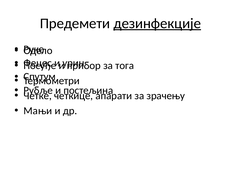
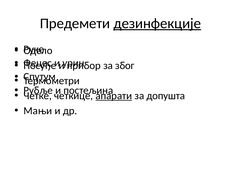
тога: тога -> због
апарати underline: none -> present
зрачењу: зрачењу -> допушта
